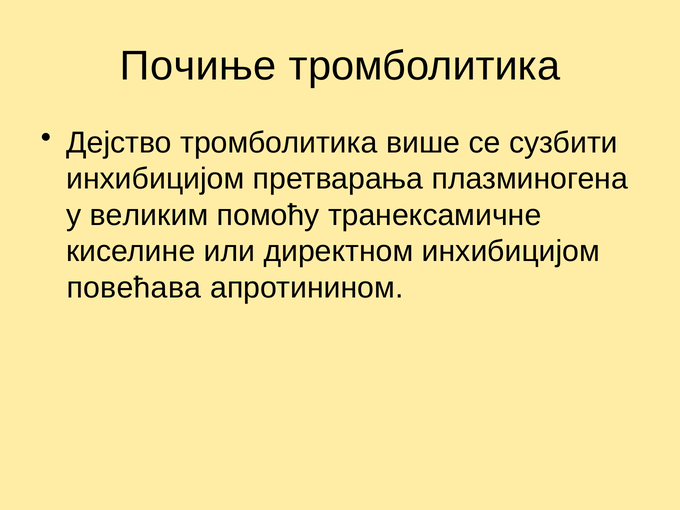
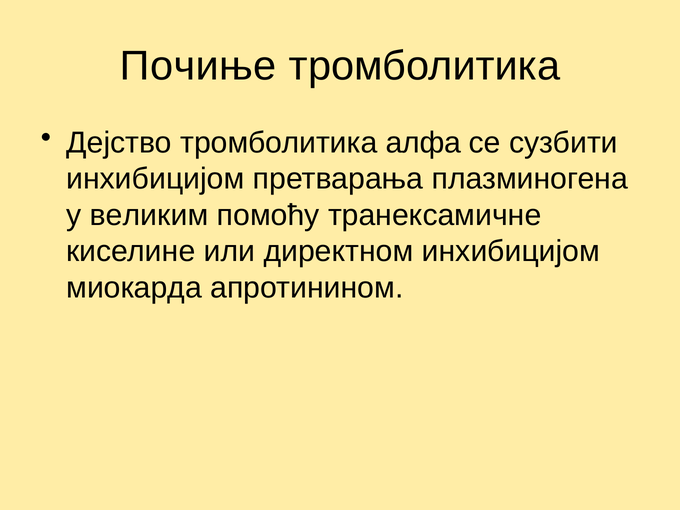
више: више -> алфа
повећава: повећава -> миокарда
